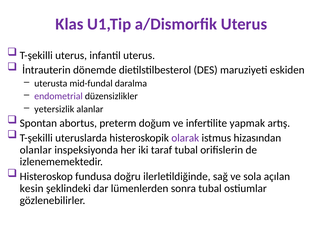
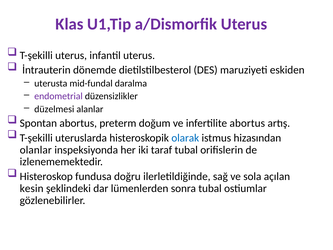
yetersizlik: yetersizlik -> düzelmesi
infertilite yapmak: yapmak -> abortus
olarak colour: purple -> blue
